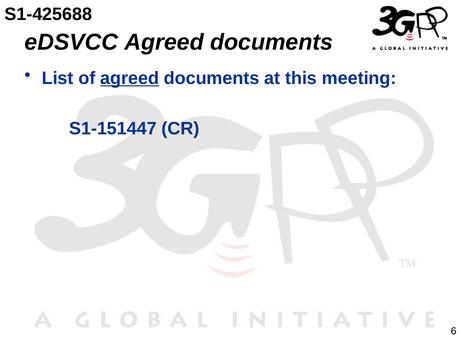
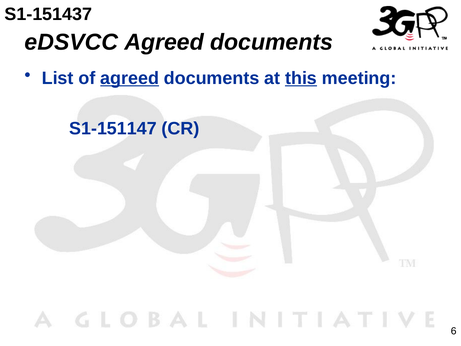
S1-425688: S1-425688 -> S1-151437
this underline: none -> present
S1-151447: S1-151447 -> S1-151147
